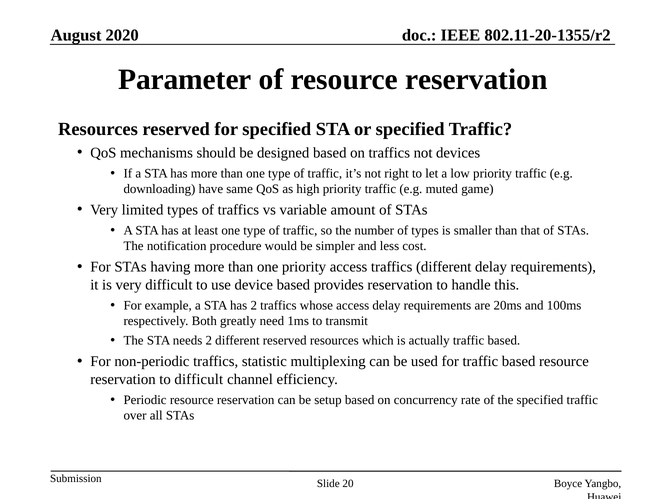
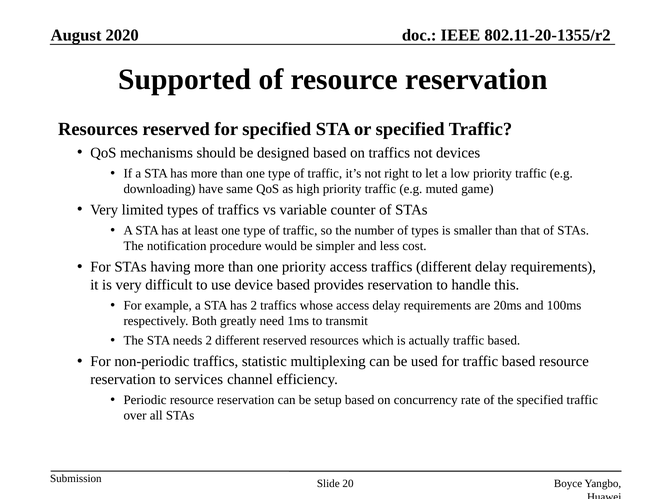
Parameter: Parameter -> Supported
amount: amount -> counter
to difficult: difficult -> services
